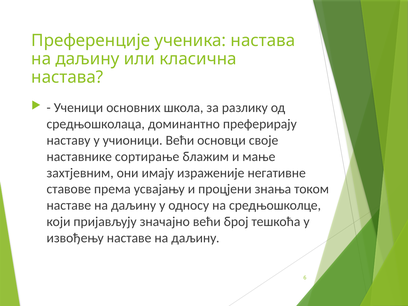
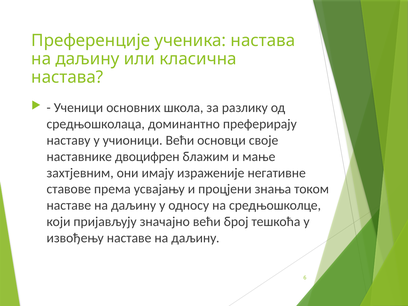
сортирање: сортирање -> двоцифрен
